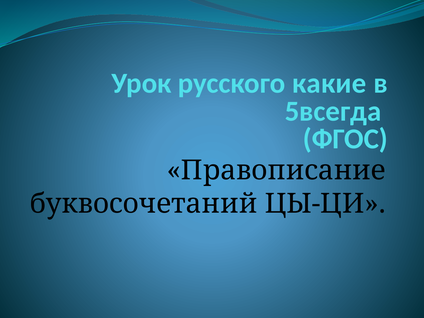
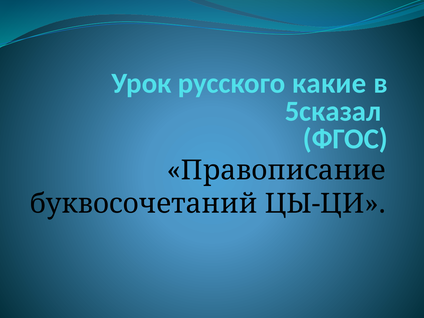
5всегда: 5всегда -> 5сказал
